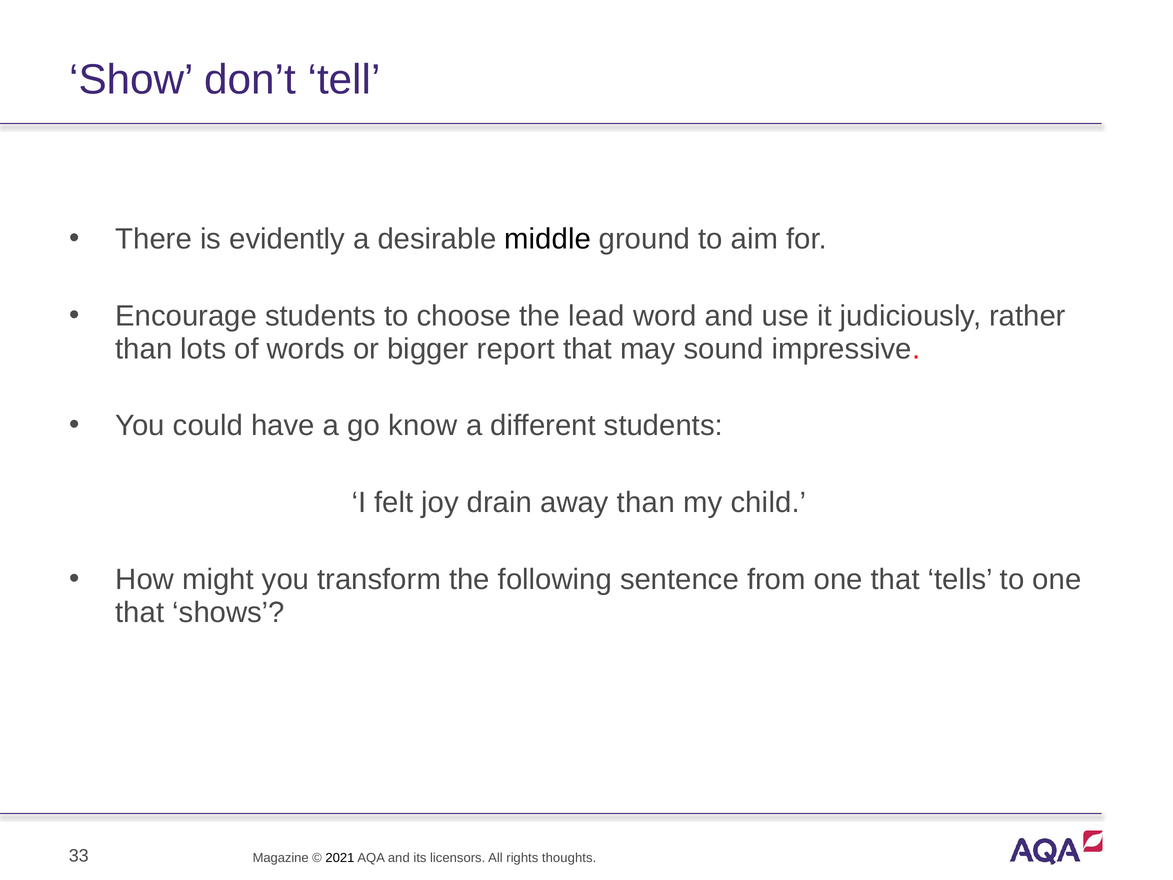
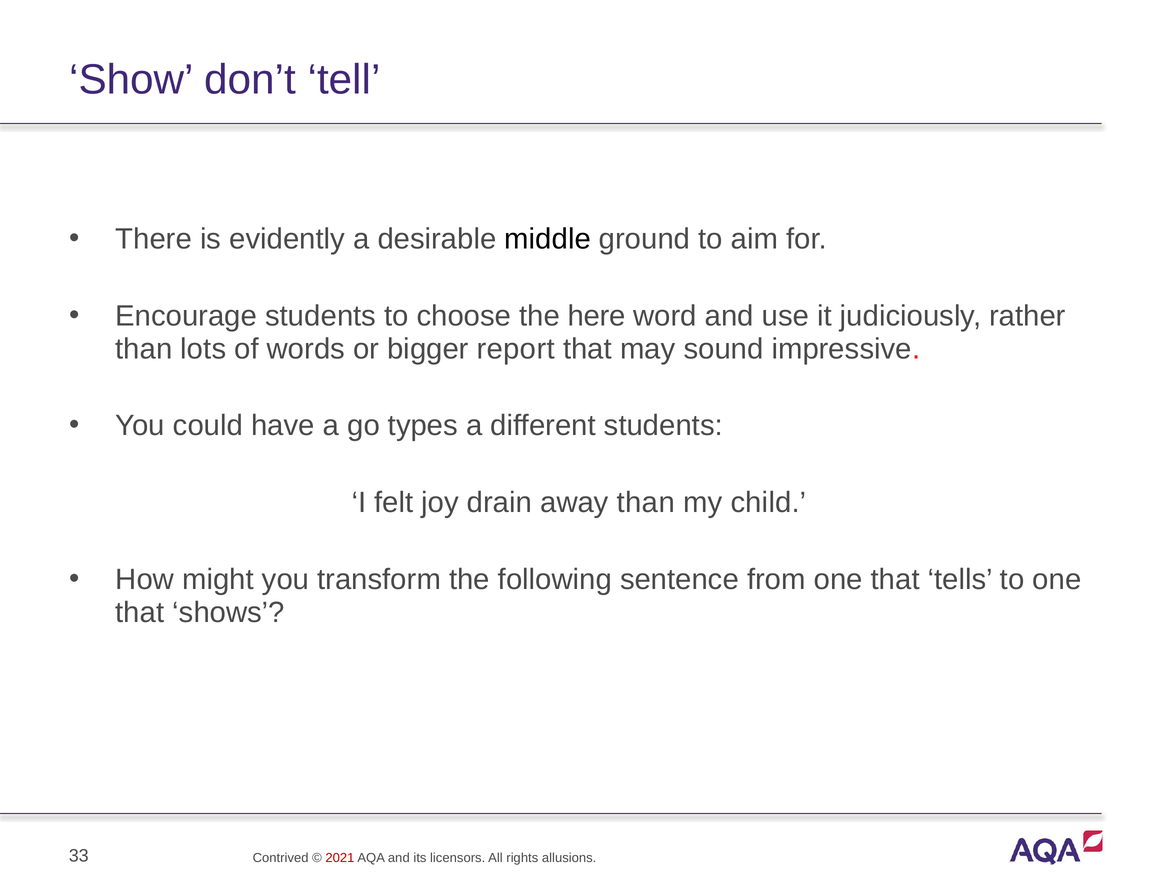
lead: lead -> here
know: know -> types
Magazine: Magazine -> Contrived
2021 colour: black -> red
thoughts: thoughts -> allusions
